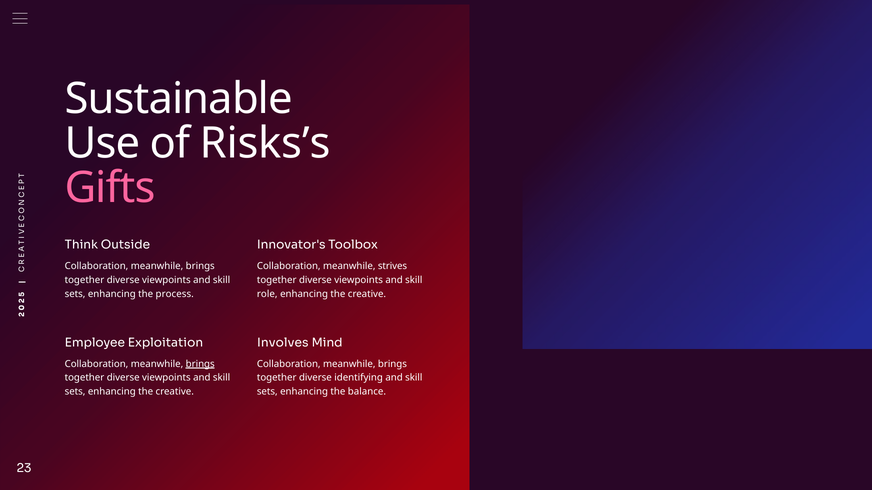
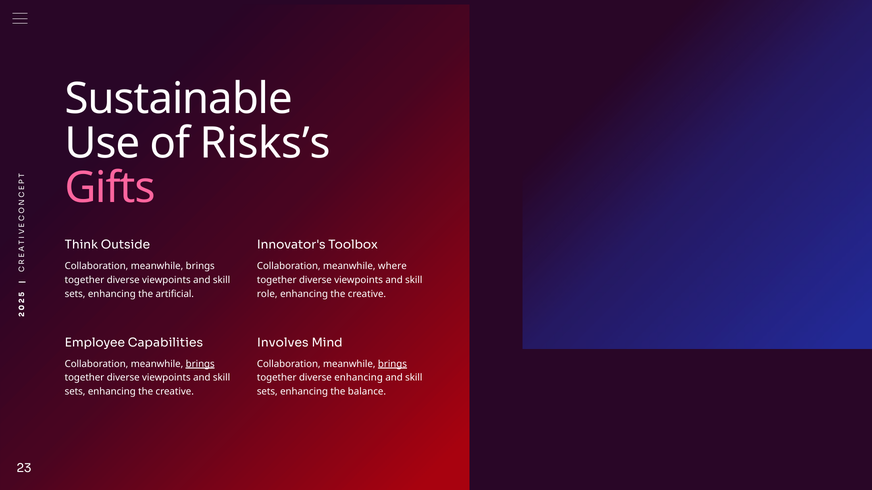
strives: strives -> where
process: process -> artificial
Exploitation: Exploitation -> Capabilities
brings at (392, 364) underline: none -> present
diverse identifying: identifying -> enhancing
